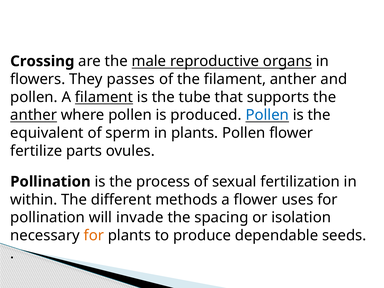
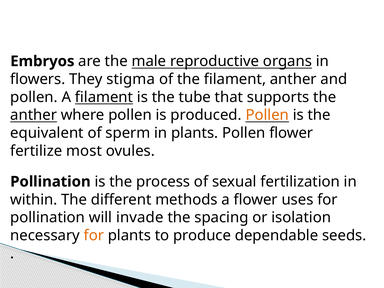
Crossing: Crossing -> Embryos
passes: passes -> stigma
Pollen at (267, 115) colour: blue -> orange
parts: parts -> most
